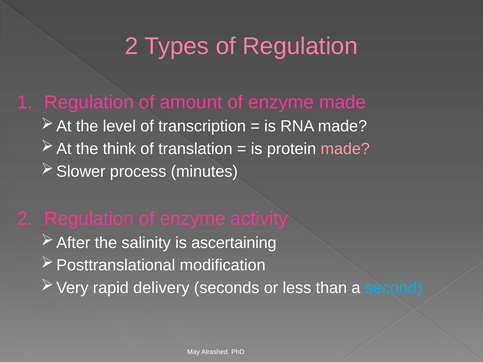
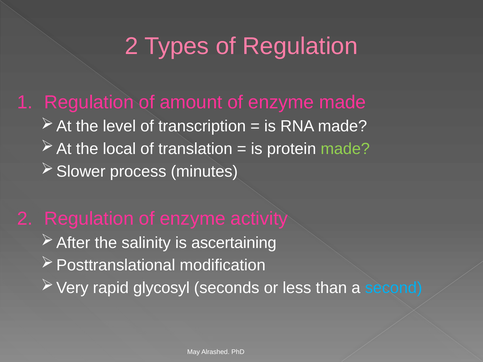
think: think -> local
made at (345, 149) colour: pink -> light green
delivery: delivery -> glycosyl
